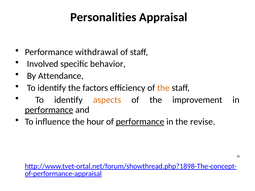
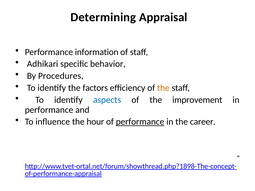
Personalities: Personalities -> Determining
withdrawal: withdrawal -> information
Involved: Involved -> Adhikari
Attendance: Attendance -> Procedures
aspects colour: orange -> blue
performance at (49, 110) underline: present -> none
revise: revise -> career
